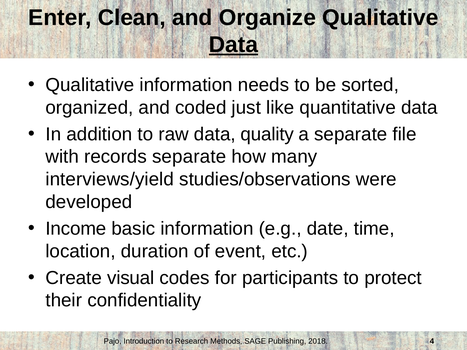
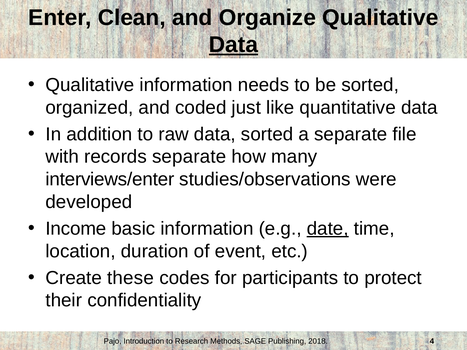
data quality: quality -> sorted
interviews/yield: interviews/yield -> interviews/enter
date underline: none -> present
visual: visual -> these
